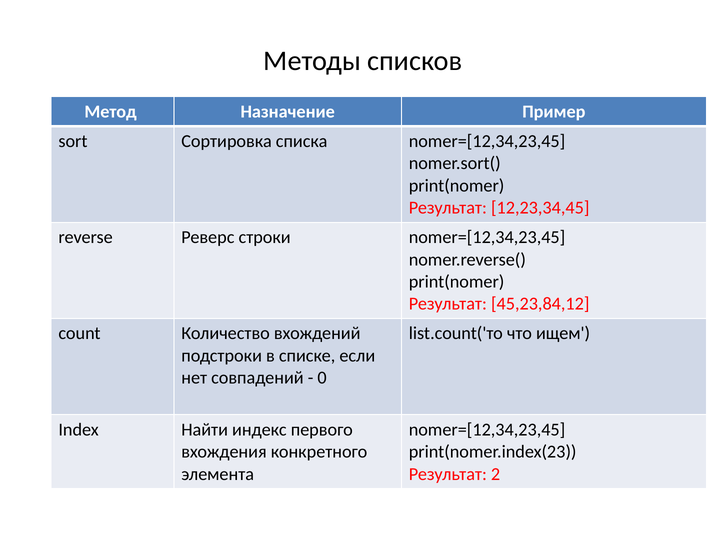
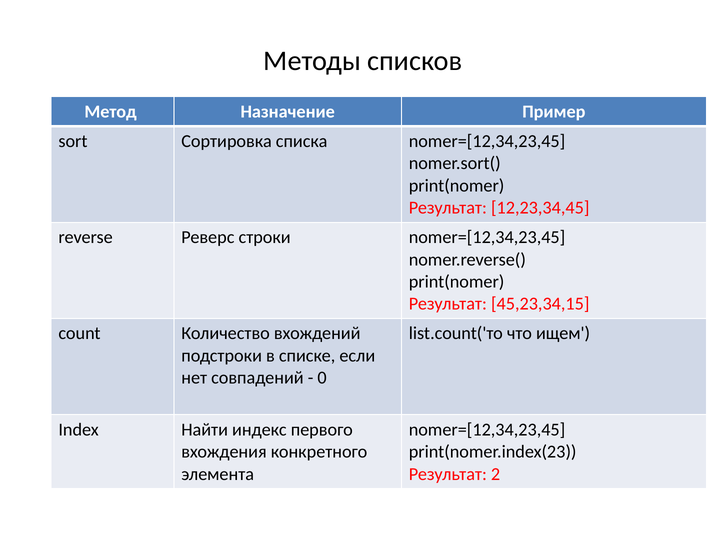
45,23,84,12: 45,23,84,12 -> 45,23,34,15
